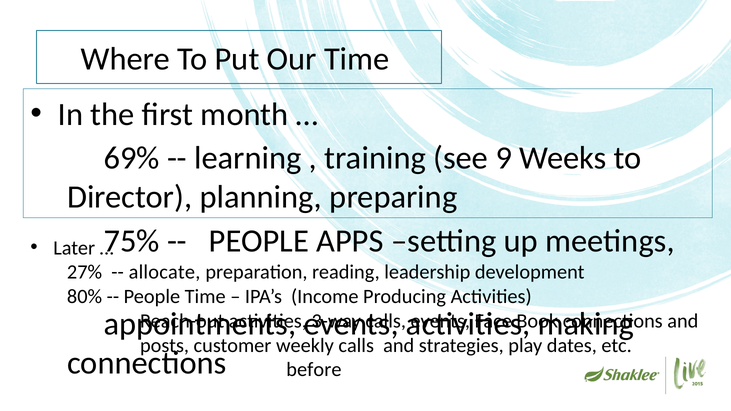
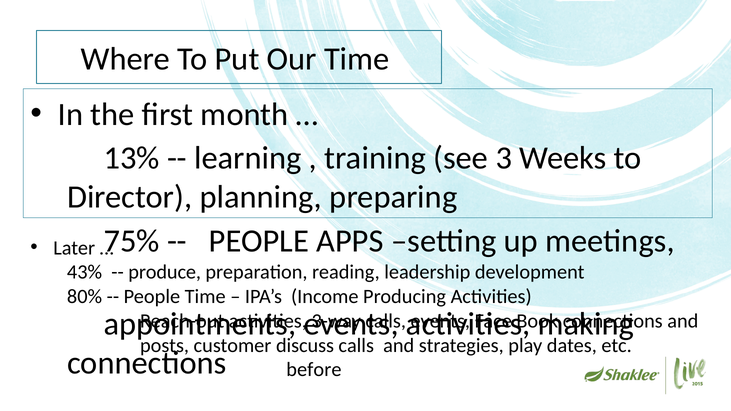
69%: 69% -> 13%
9: 9 -> 3
27%: 27% -> 43%
allocate: allocate -> produce
weekly: weekly -> discuss
